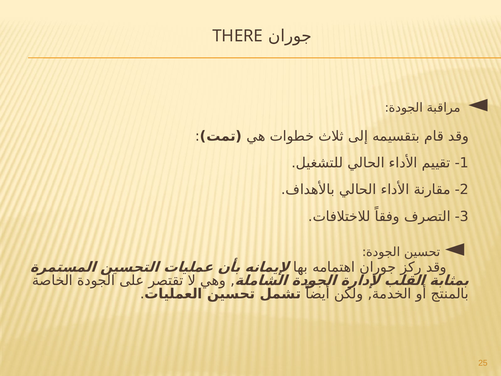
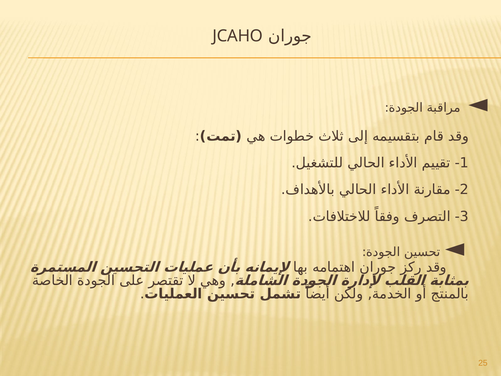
THERE: THERE -> JCAHO
